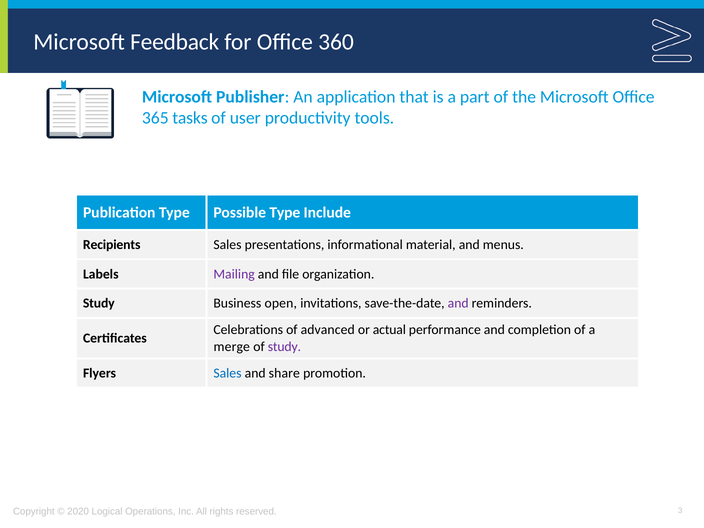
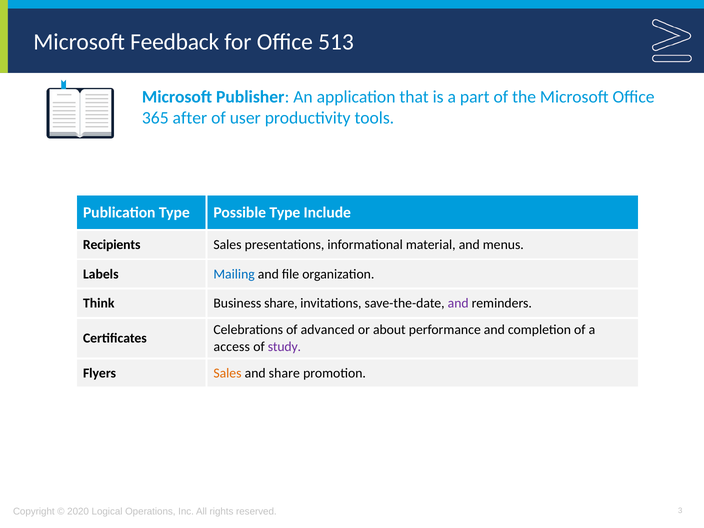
360: 360 -> 513
tasks: tasks -> after
Mailing colour: purple -> blue
Study at (99, 303): Study -> Think
Business open: open -> share
actual: actual -> about
merge: merge -> access
Sales at (227, 373) colour: blue -> orange
